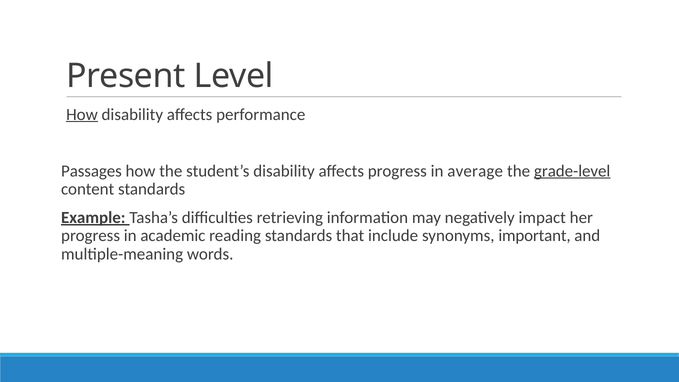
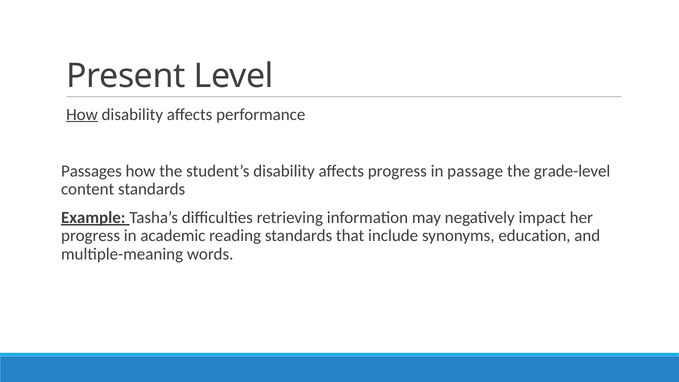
average: average -> passage
grade-level underline: present -> none
important: important -> education
